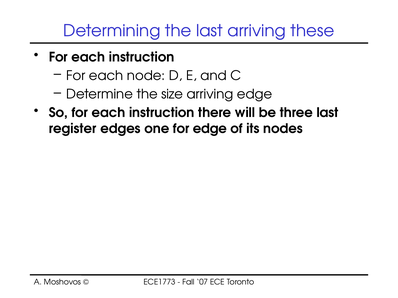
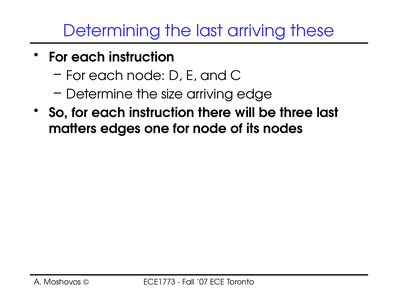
register: register -> matters
for edge: edge -> node
